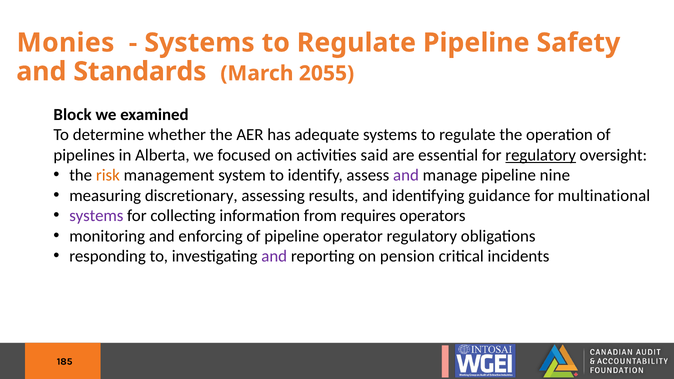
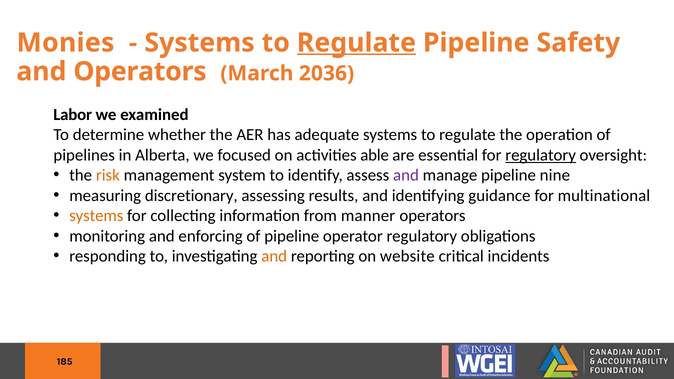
Regulate at (356, 43) underline: none -> present
and Standards: Standards -> Operators
2055: 2055 -> 2036
Block: Block -> Labor
said: said -> able
systems at (96, 216) colour: purple -> orange
requires: requires -> manner
and at (274, 256) colour: purple -> orange
pension: pension -> website
